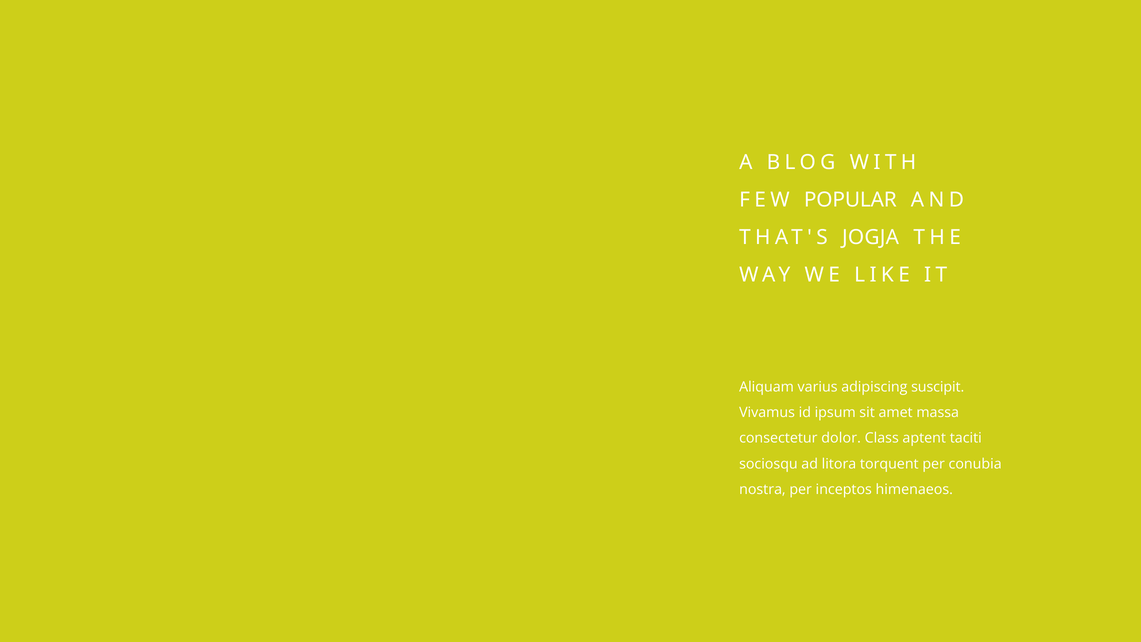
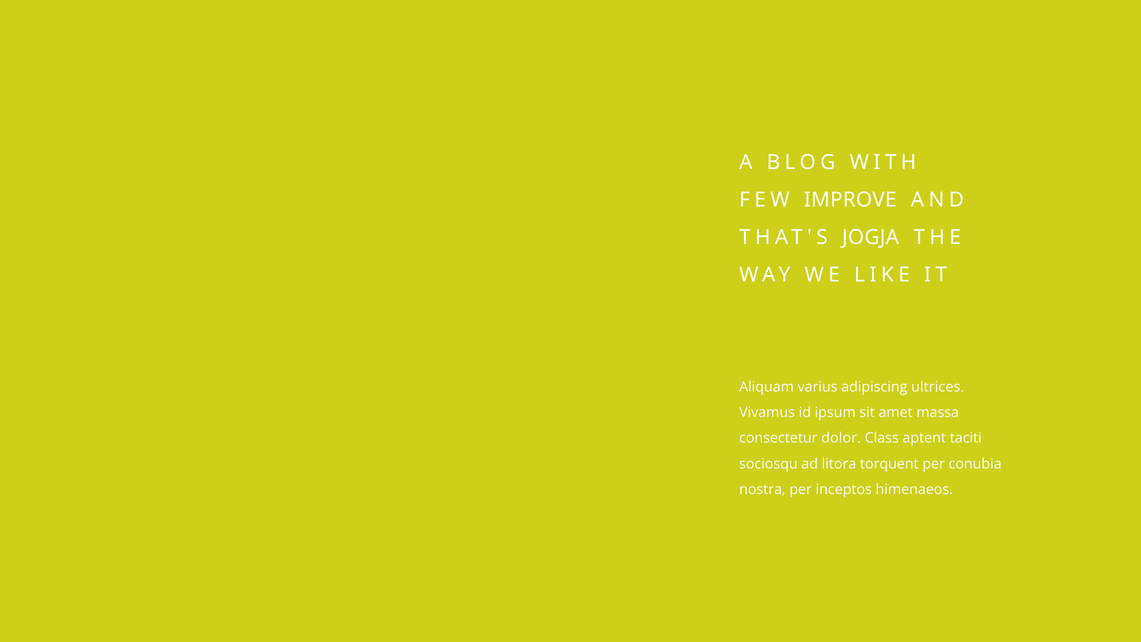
POPULAR: POPULAR -> IMPROVE
suscipit: suscipit -> ultrices
